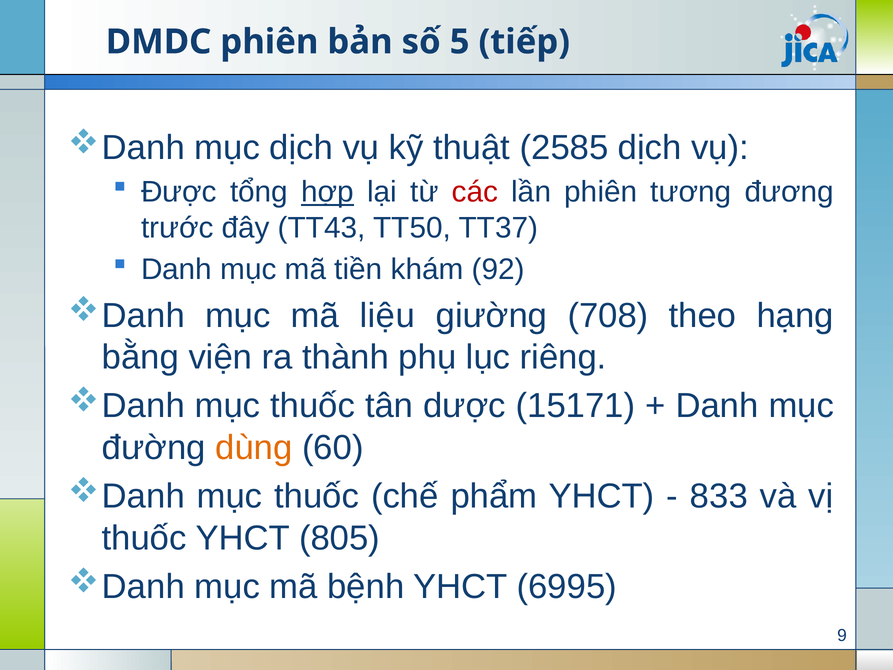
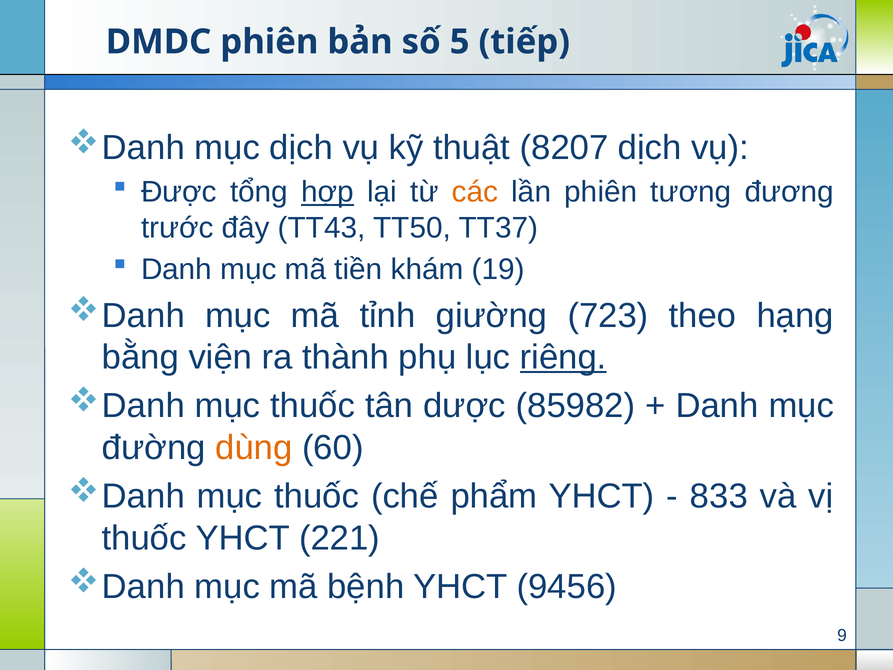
2585: 2585 -> 8207
các colour: red -> orange
92: 92 -> 19
liệu: liệu -> tỉnh
708: 708 -> 723
riêng underline: none -> present
15171: 15171 -> 85982
805: 805 -> 221
6995: 6995 -> 9456
